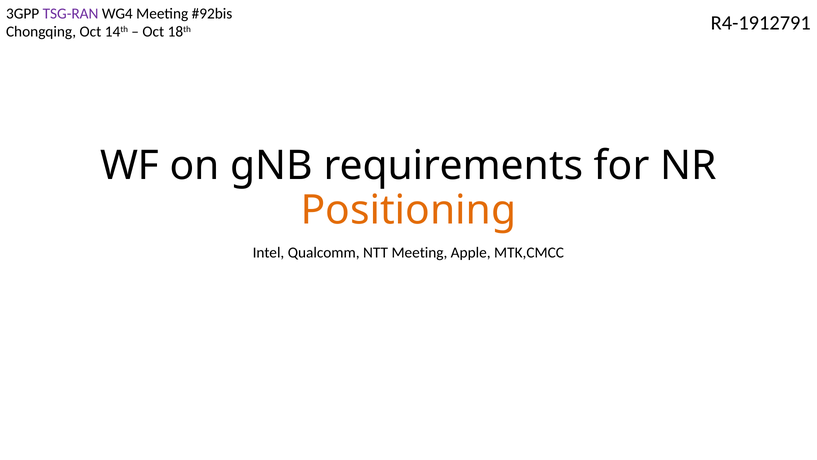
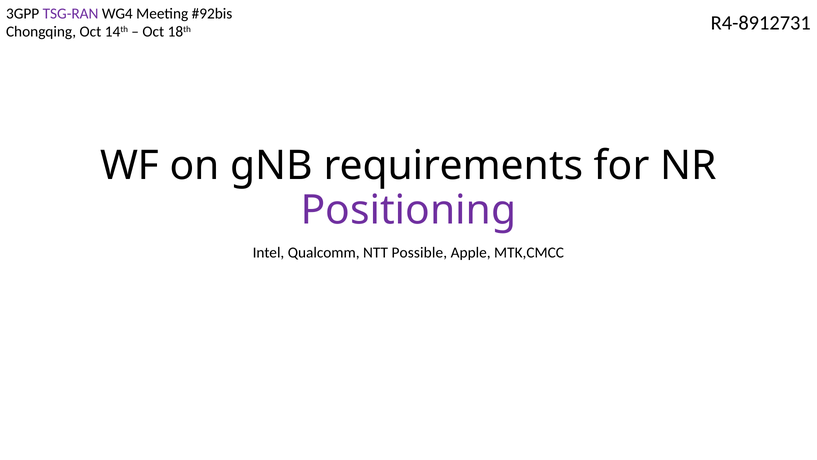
R4-1912791: R4-1912791 -> R4-8912731
Positioning colour: orange -> purple
NTT Meeting: Meeting -> Possible
